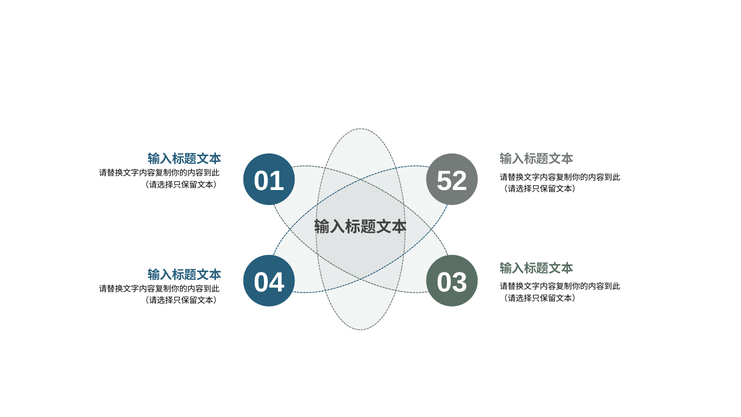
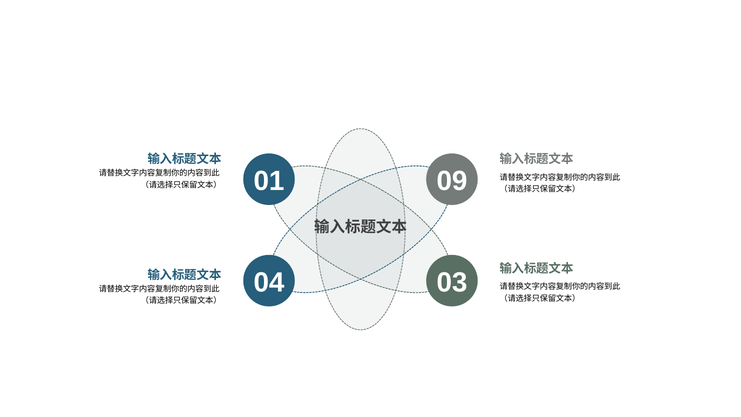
52: 52 -> 09
